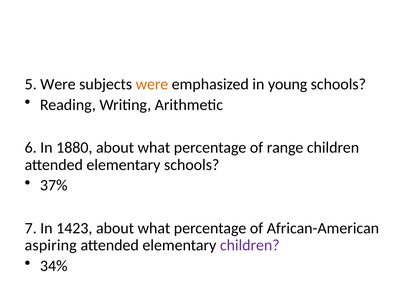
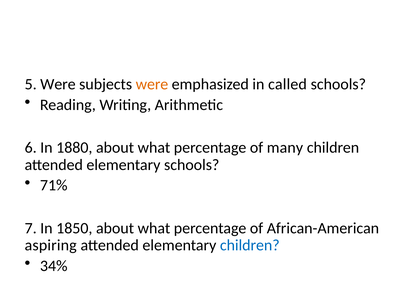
young: young -> called
range: range -> many
37%: 37% -> 71%
1423: 1423 -> 1850
children at (250, 246) colour: purple -> blue
